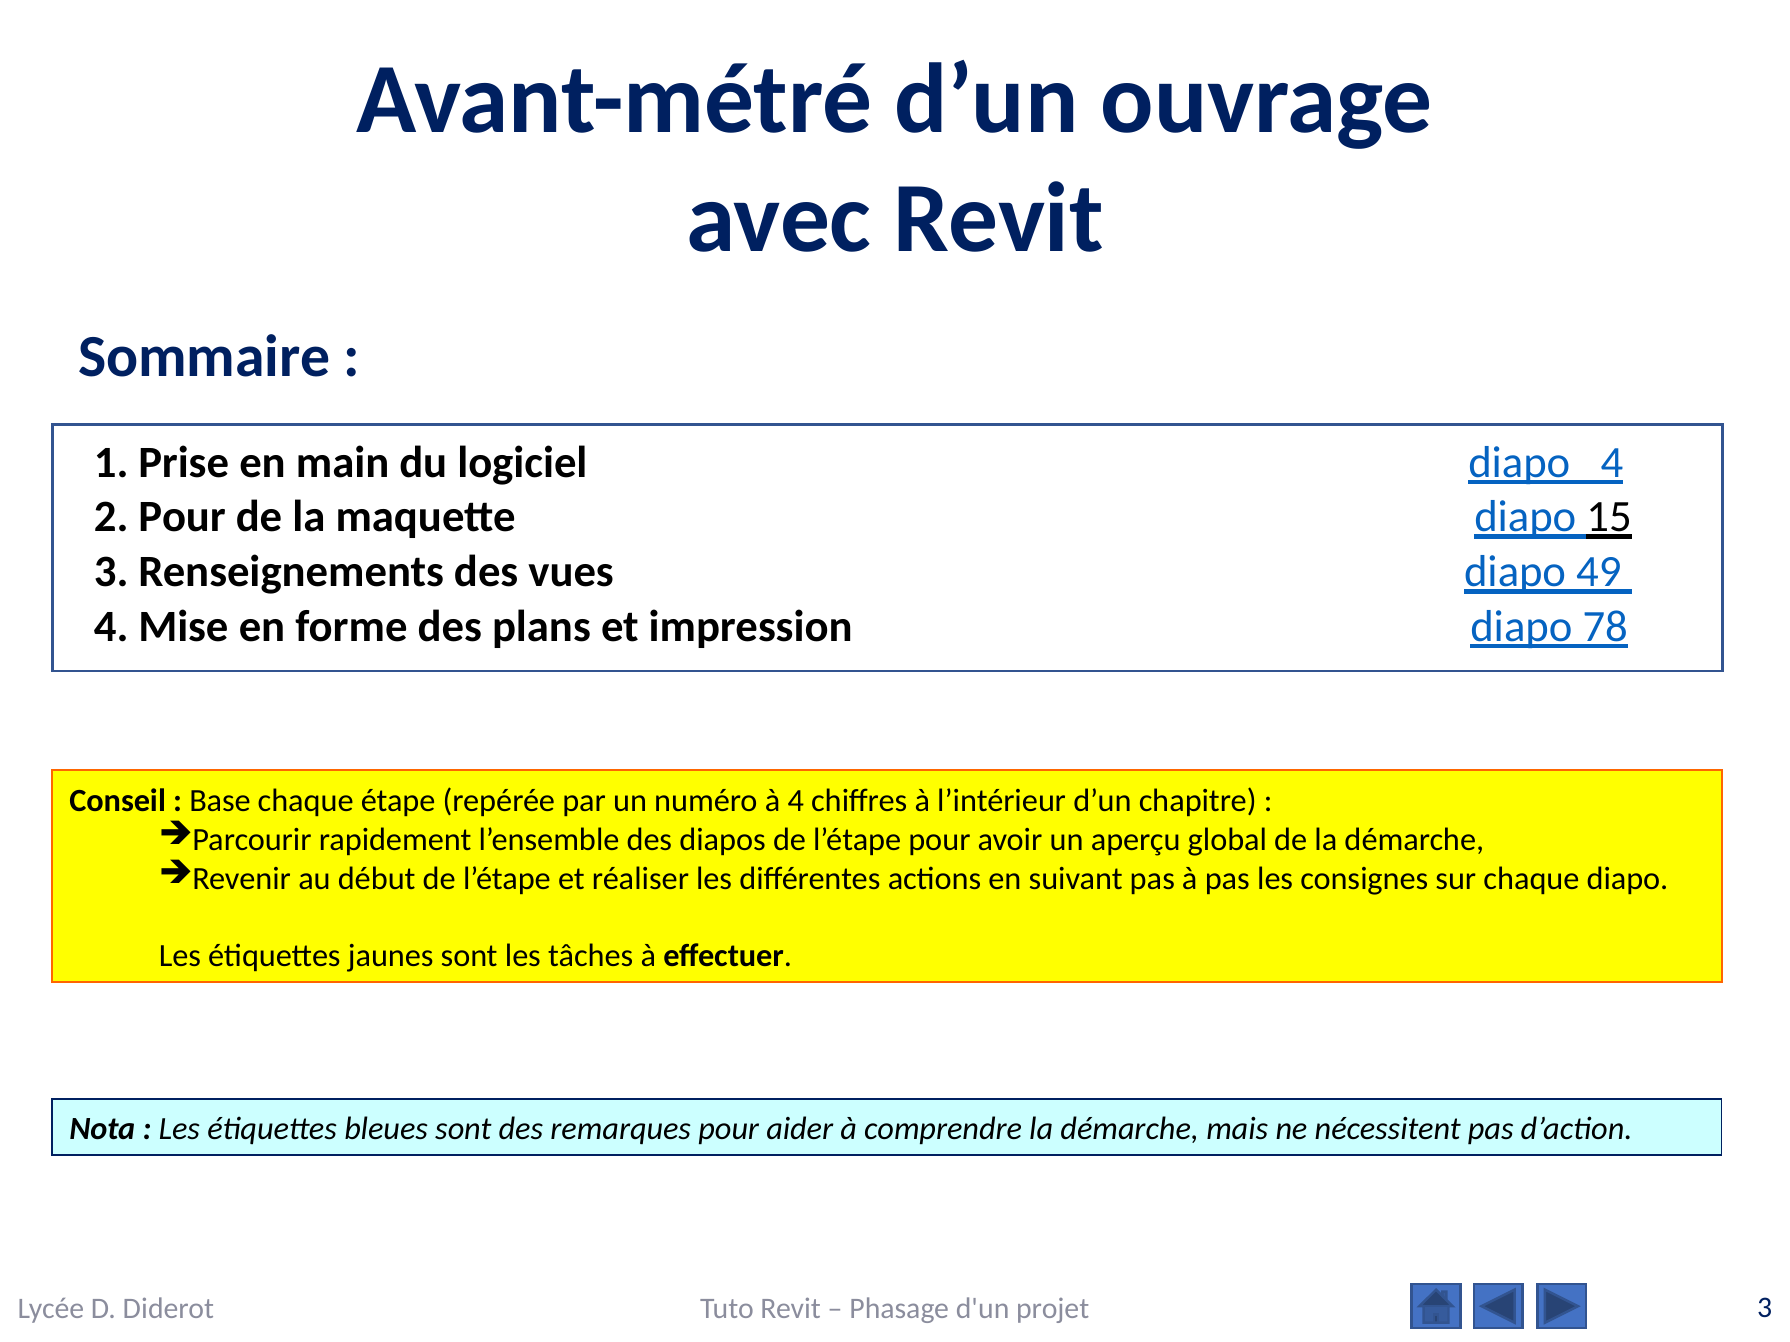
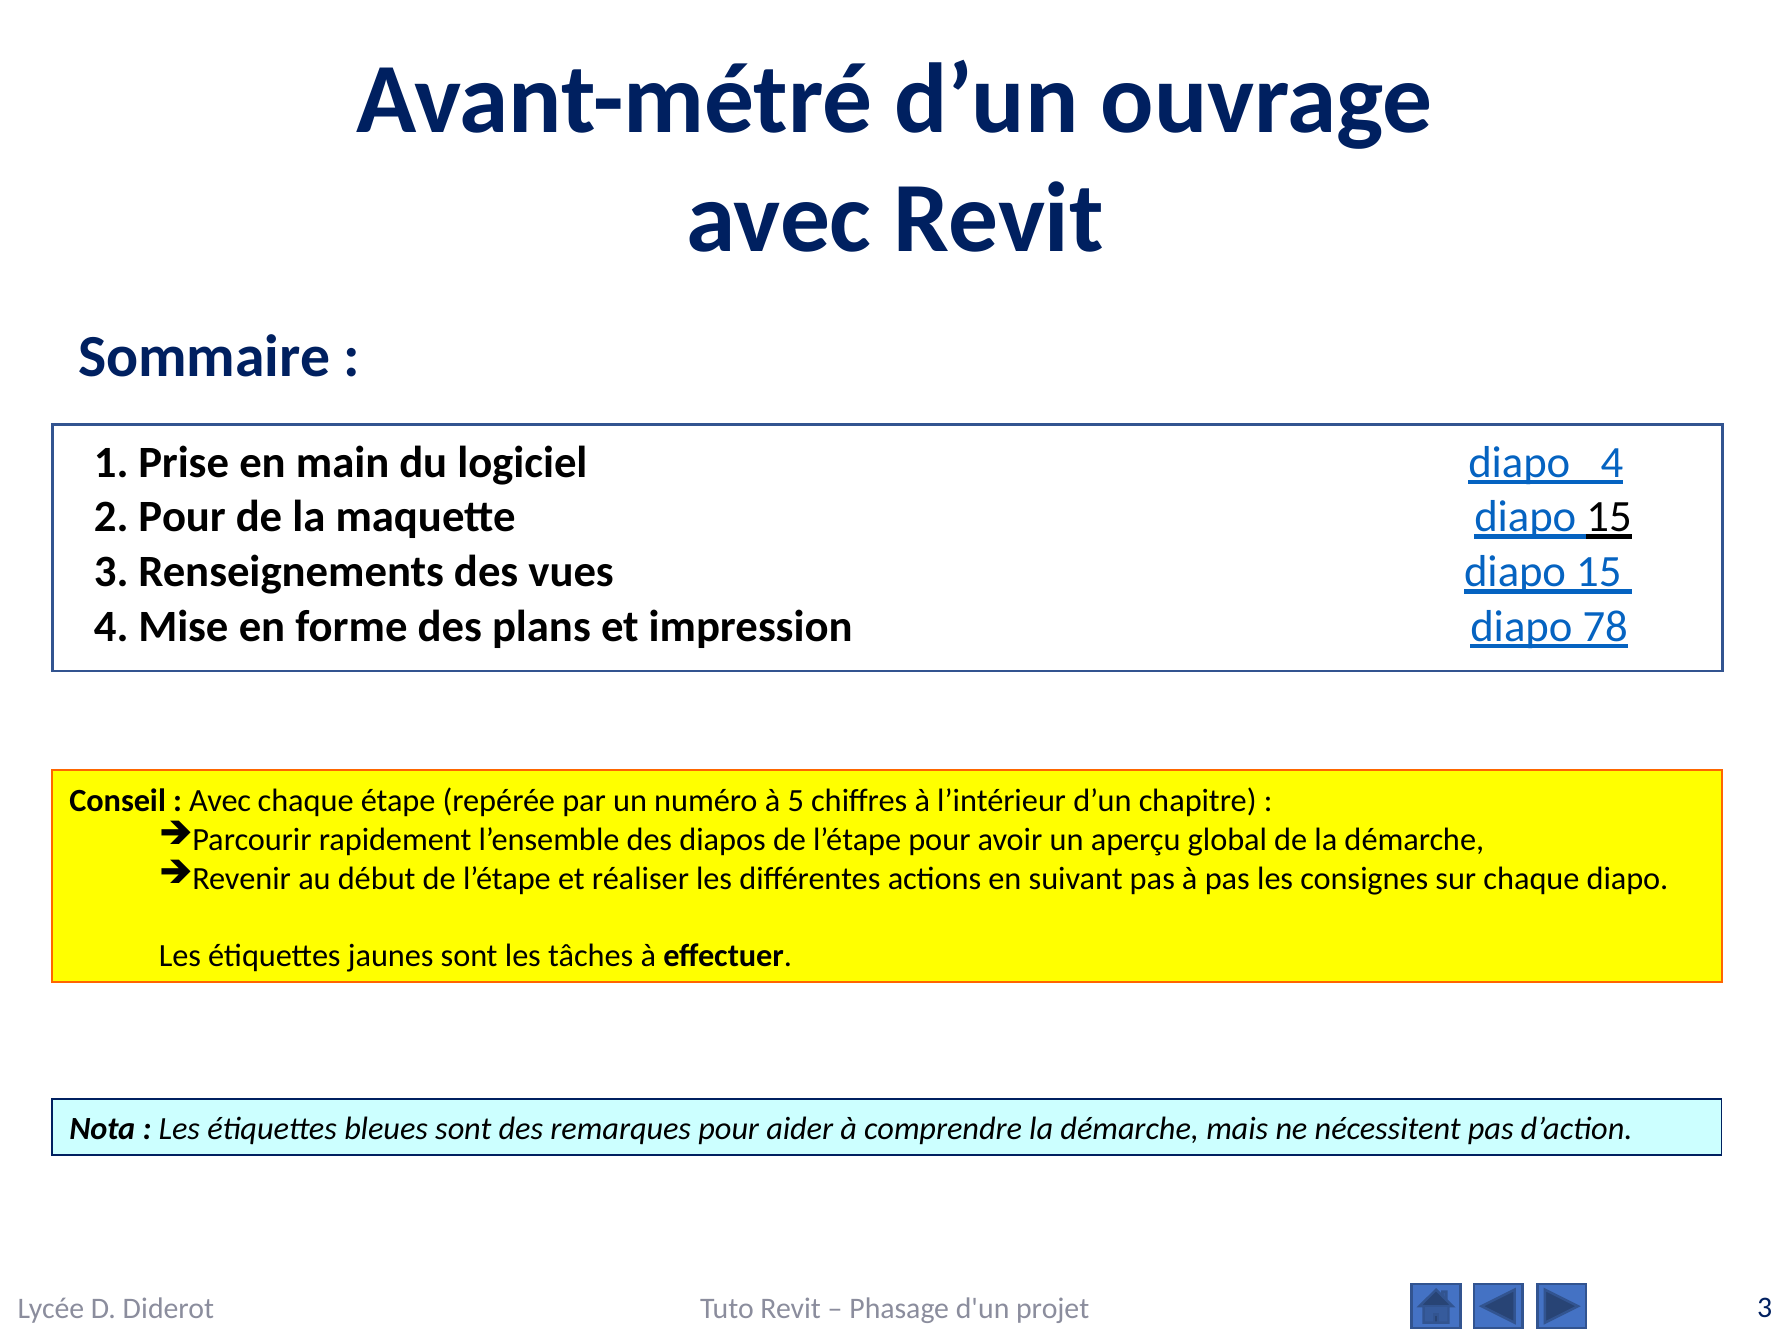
vues diapo 49: 49 -> 15
Base at (220, 801): Base -> Avec
à 4: 4 -> 5
